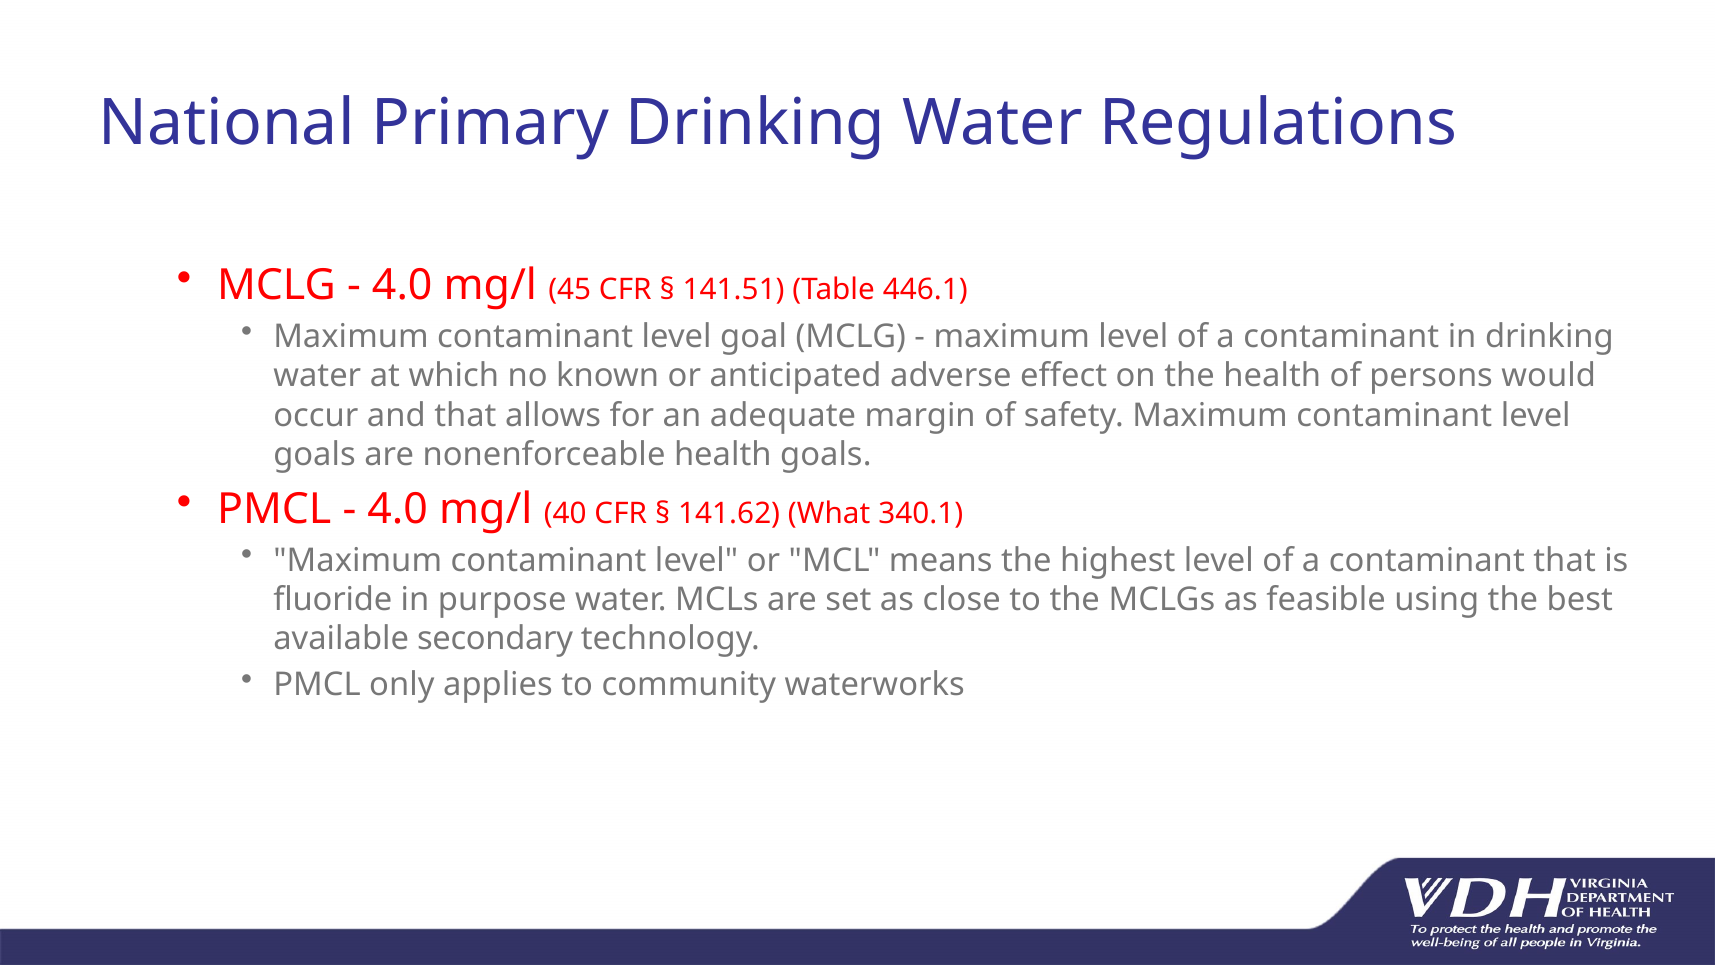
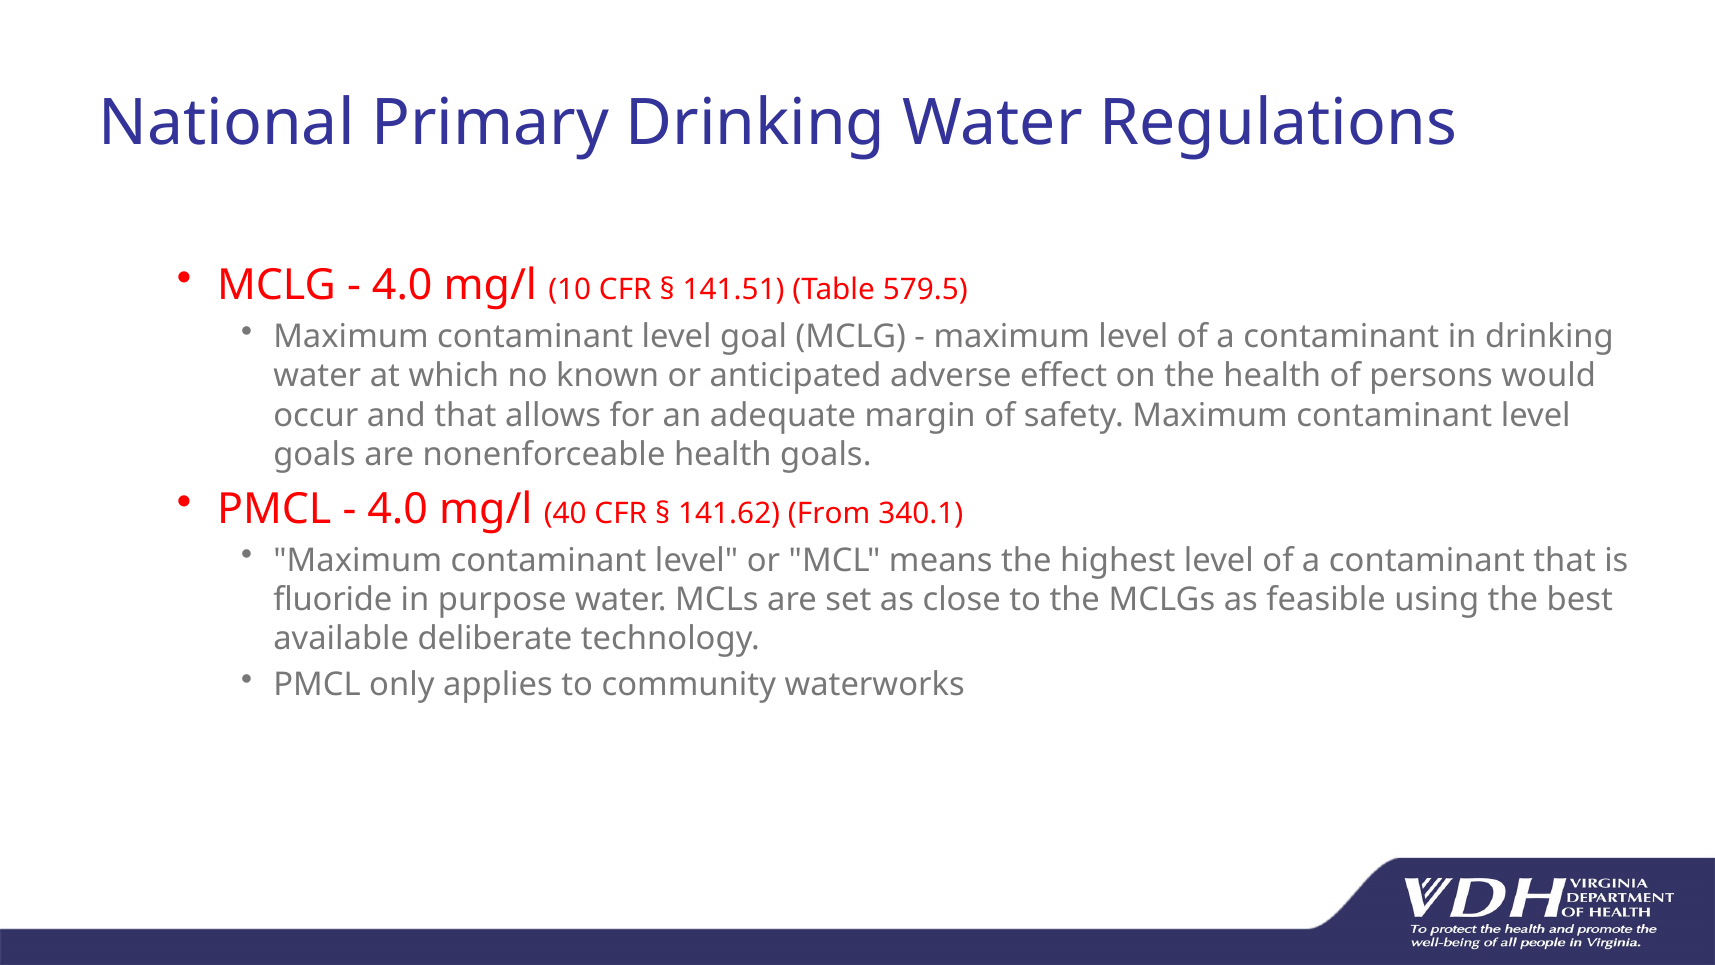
45: 45 -> 10
446.1: 446.1 -> 579.5
What: What -> From
secondary: secondary -> deliberate
